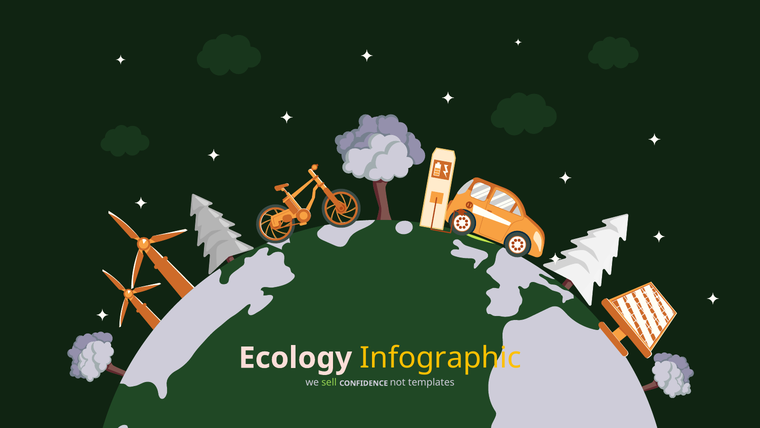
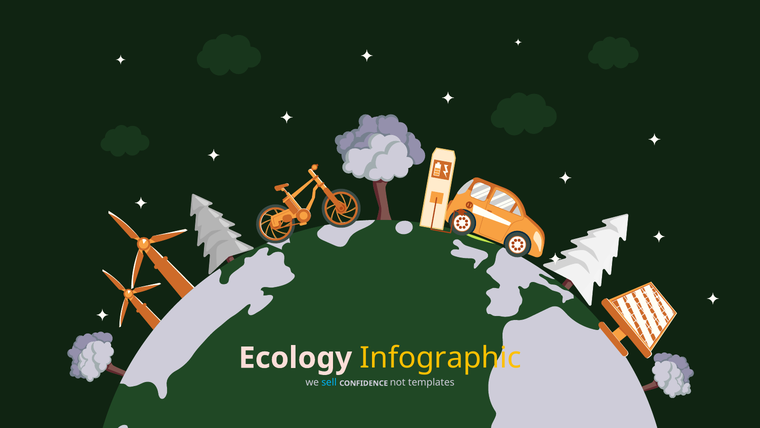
sell colour: light green -> light blue
